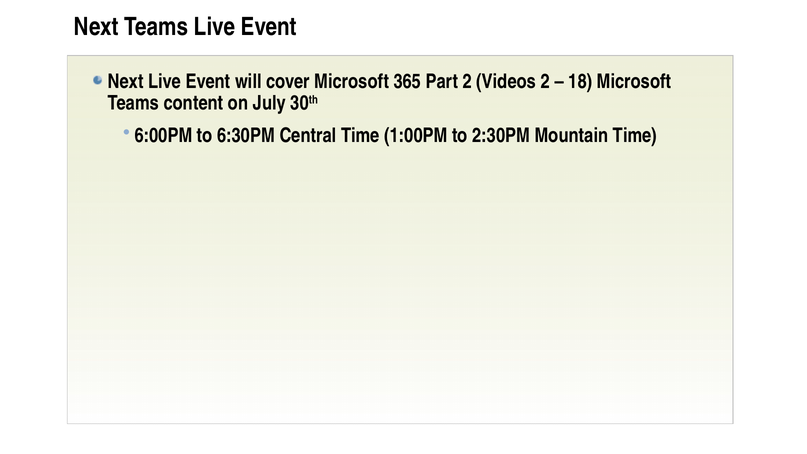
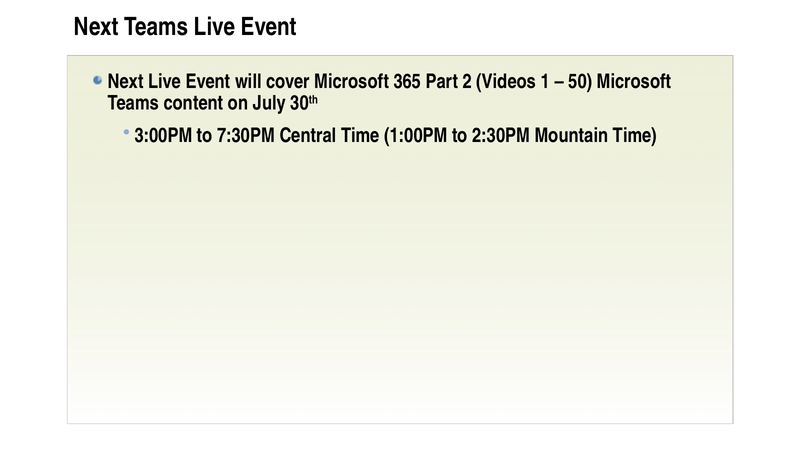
Videos 2: 2 -> 1
18: 18 -> 50
6:00PM: 6:00PM -> 3:00PM
6:30PM: 6:30PM -> 7:30PM
